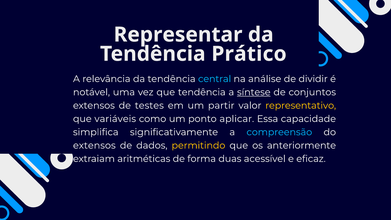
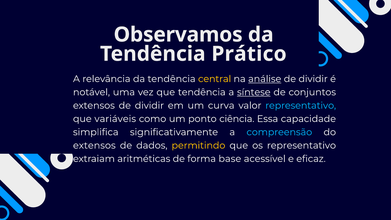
Representar: Representar -> Observamos
central colour: light blue -> yellow
análise underline: none -> present
extensos de testes: testes -> dividir
partir: partir -> curva
representativo at (301, 105) colour: yellow -> light blue
aplicar: aplicar -> ciência
os anteriormente: anteriormente -> representativo
duas: duas -> base
